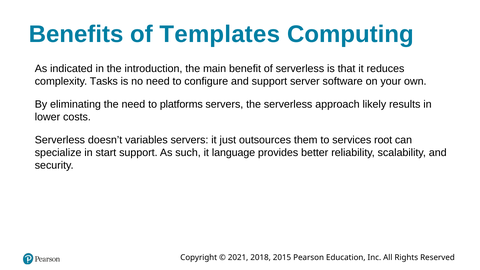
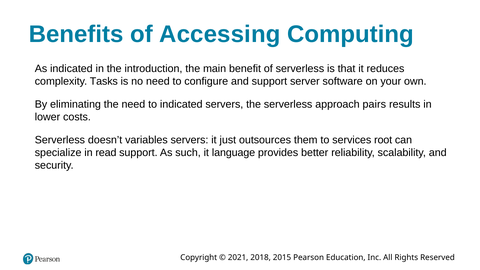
Templates: Templates -> Accessing
to platforms: platforms -> indicated
likely: likely -> pairs
start: start -> read
